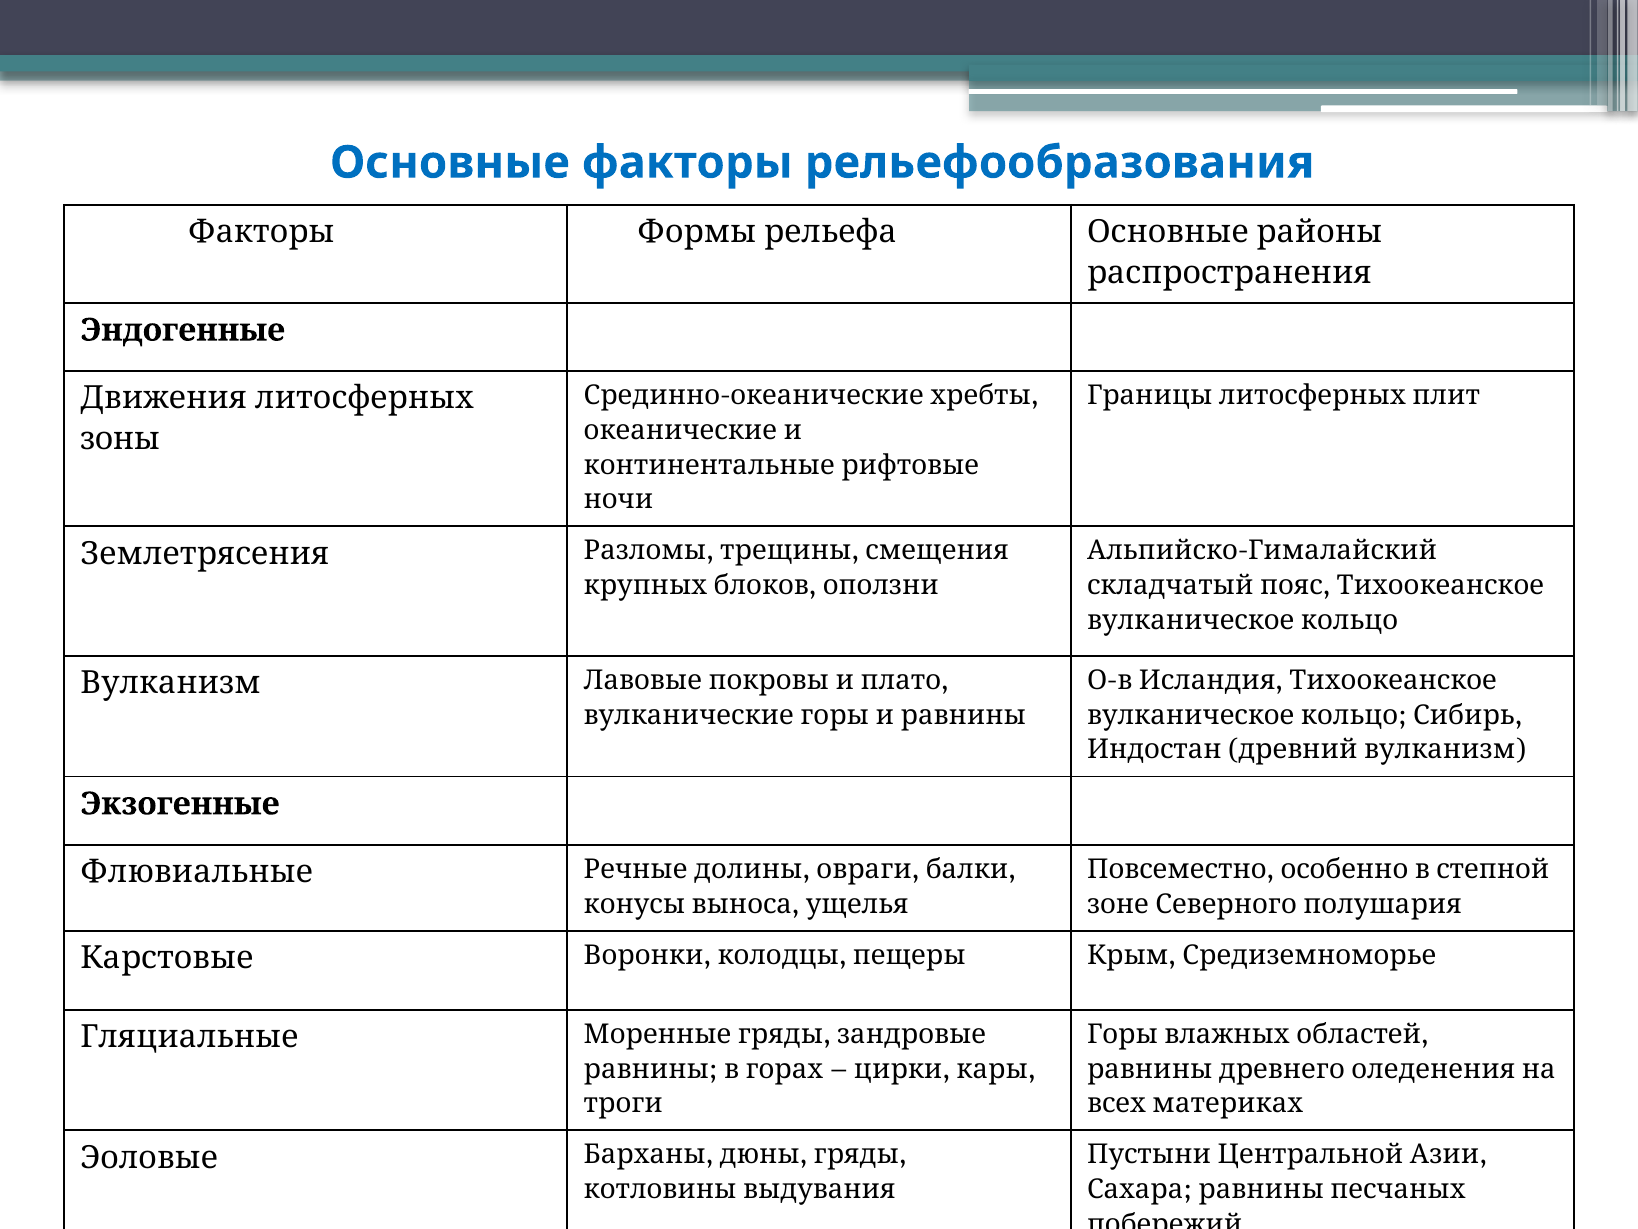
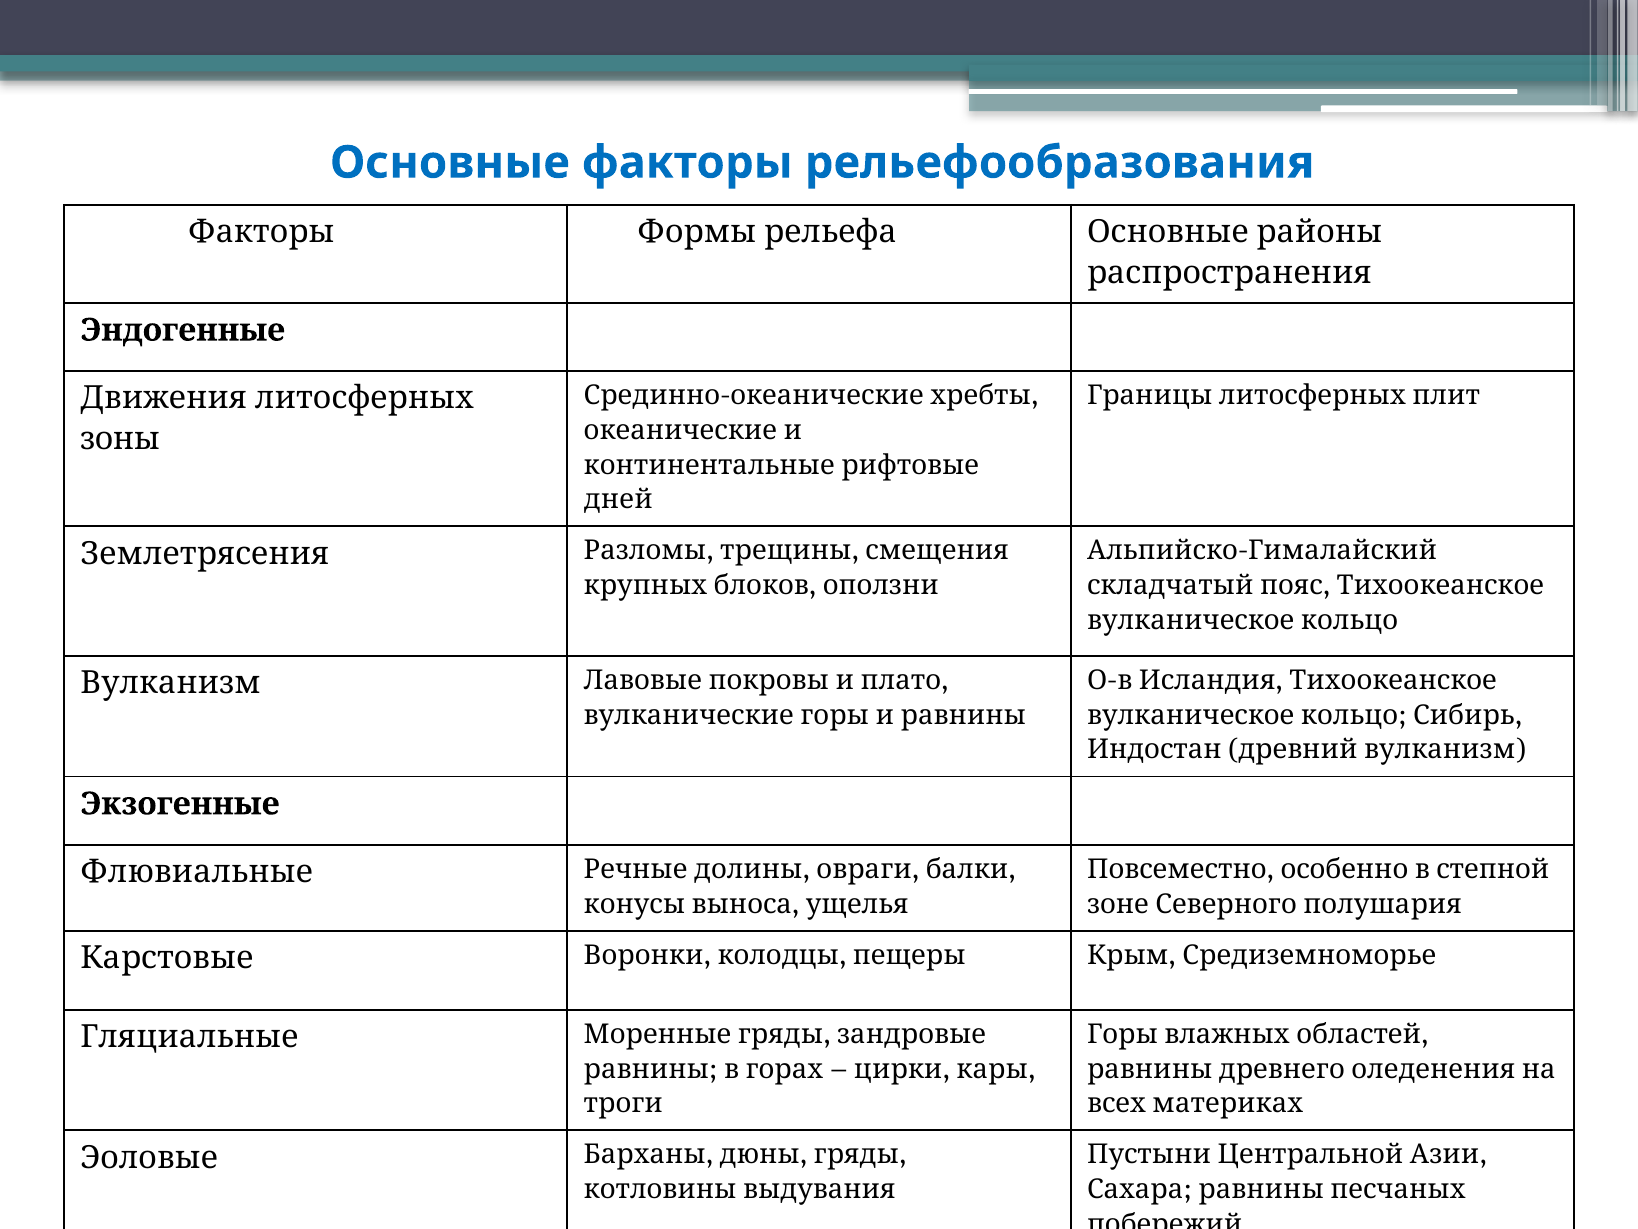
ночи: ночи -> дней
